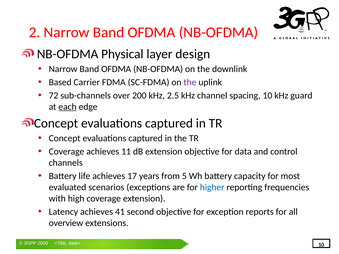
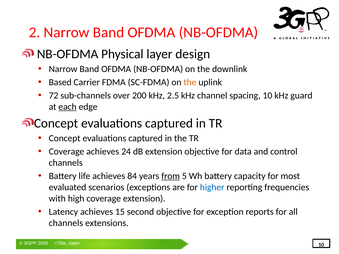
the at (190, 82) colour: purple -> orange
11: 11 -> 24
17: 17 -> 84
from underline: none -> present
41: 41 -> 15
overview at (66, 223): overview -> channels
